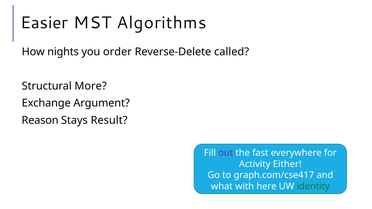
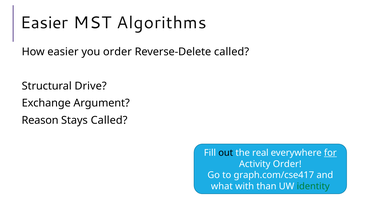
How nights: nights -> easier
More: More -> Drive
Stays Result: Result -> Called
out colour: purple -> black
fast: fast -> real
for underline: none -> present
Activity Either: Either -> Order
here: here -> than
